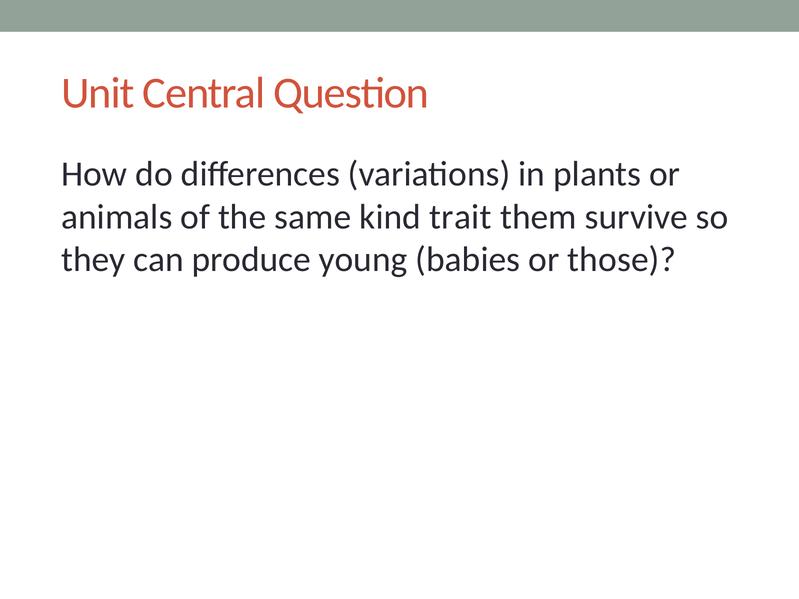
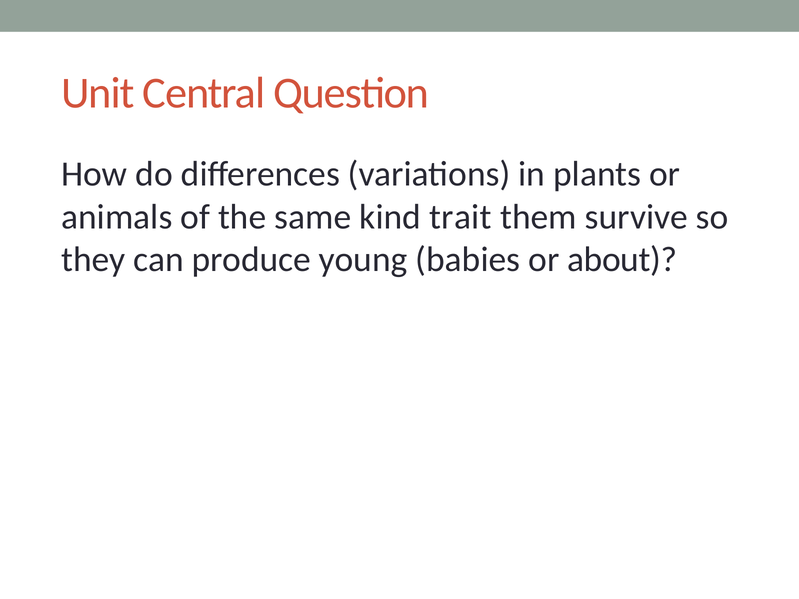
those: those -> about
